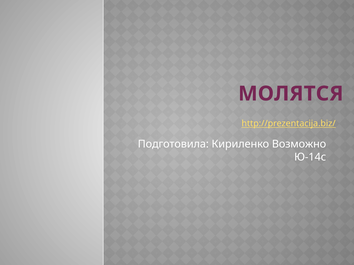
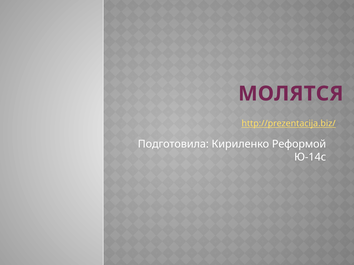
Возможно: Возможно -> Реформой
